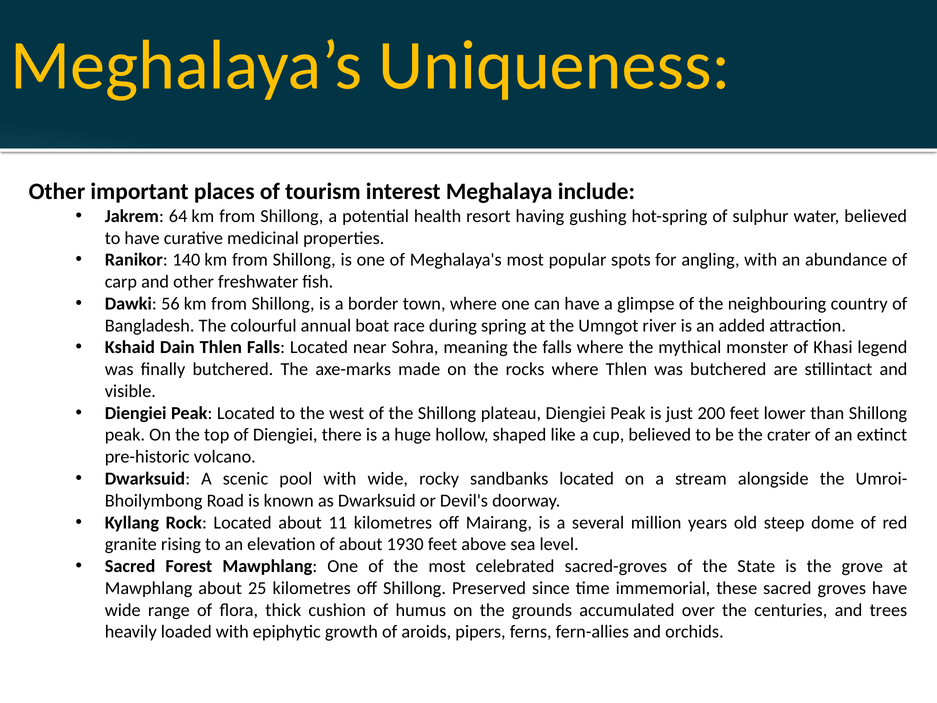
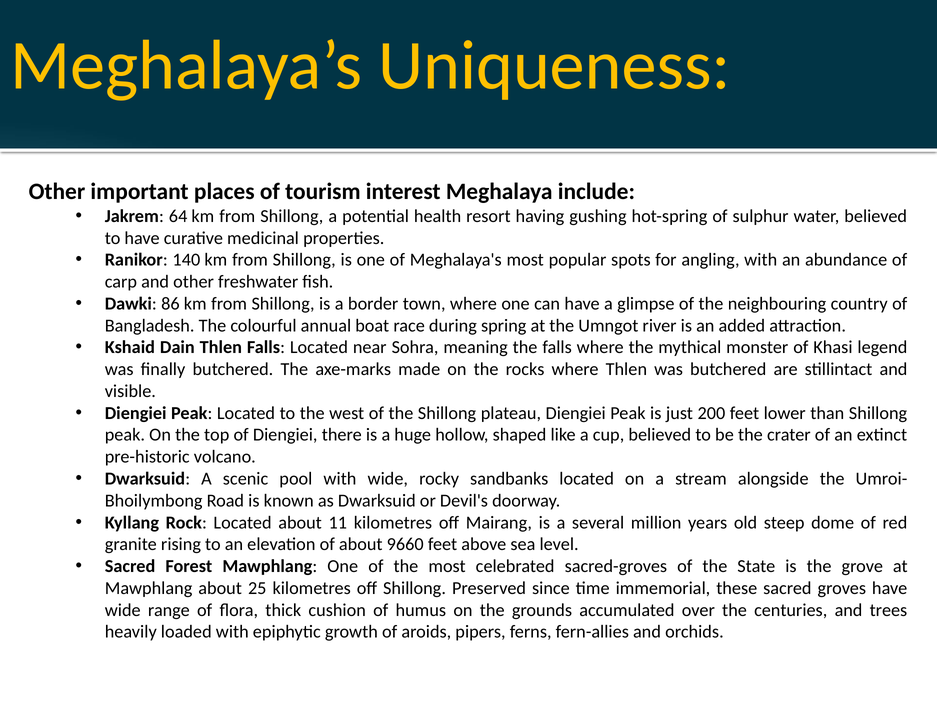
56: 56 -> 86
1930: 1930 -> 9660
